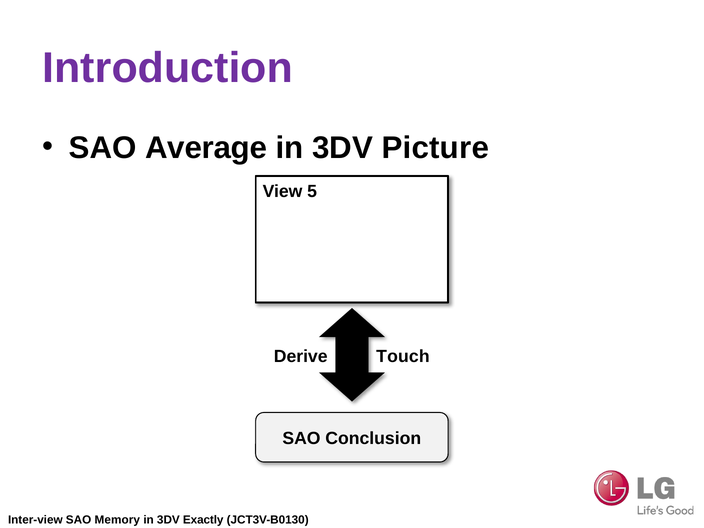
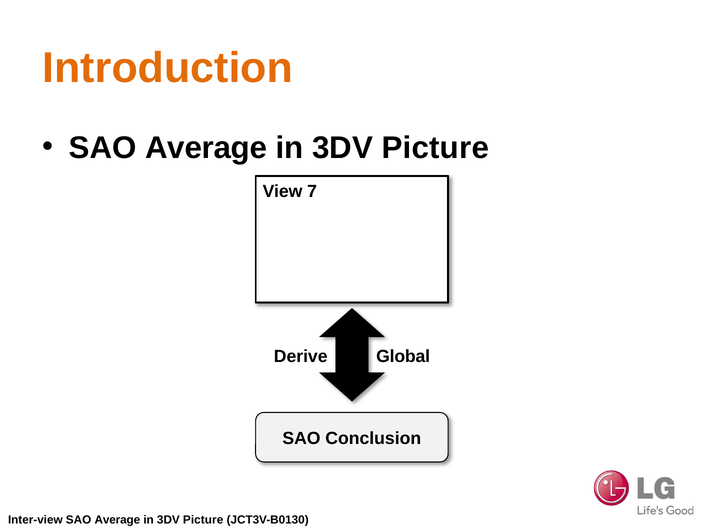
Introduction colour: purple -> orange
5: 5 -> 7
Touch: Touch -> Global
Memory at (117, 520): Memory -> Average
Exactly at (203, 520): Exactly -> Picture
